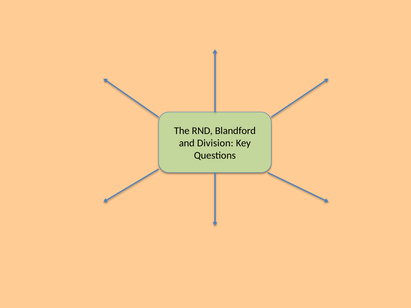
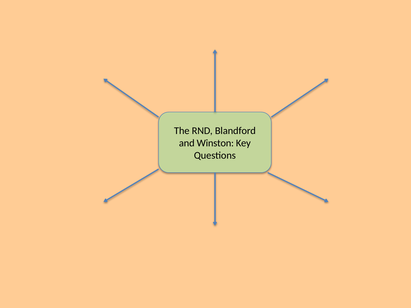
Division: Division -> Winston
